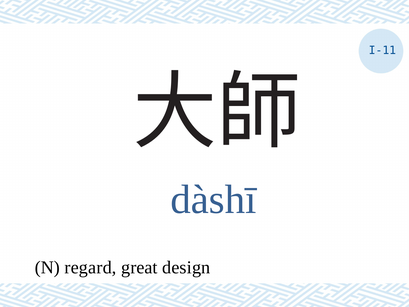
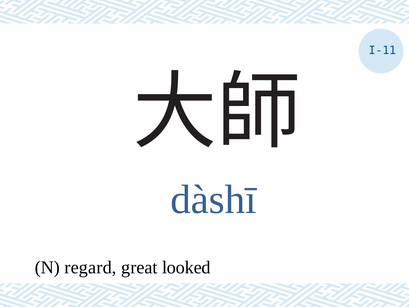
design: design -> looked
